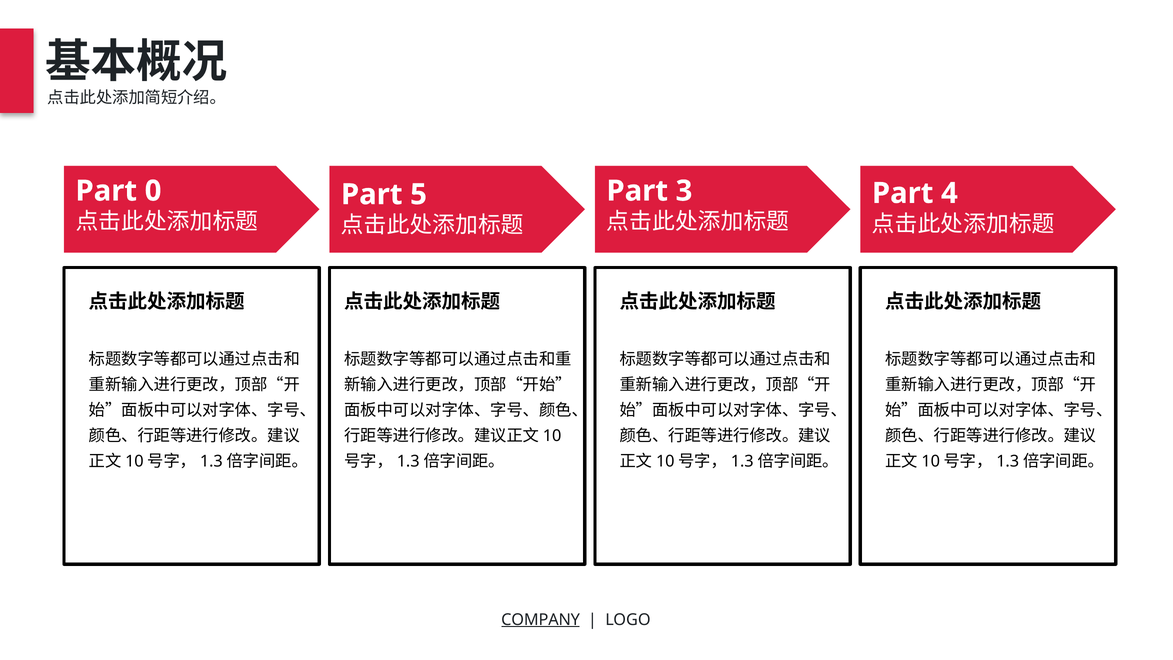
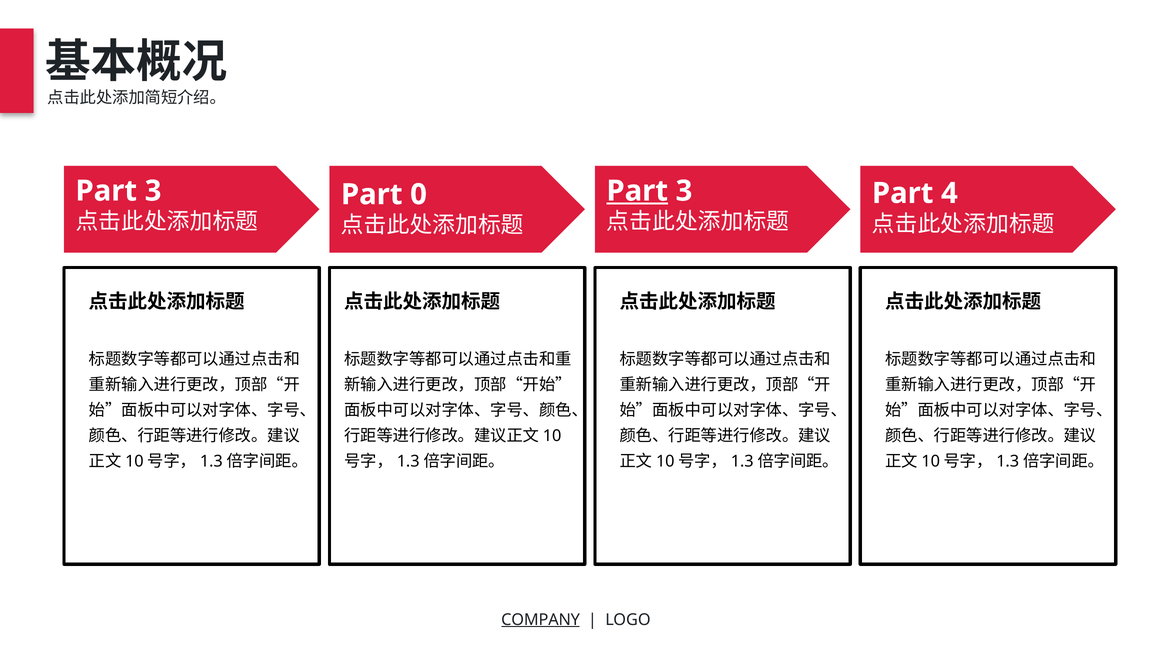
0 at (153, 191): 0 -> 3
Part at (637, 191) underline: none -> present
5: 5 -> 0
